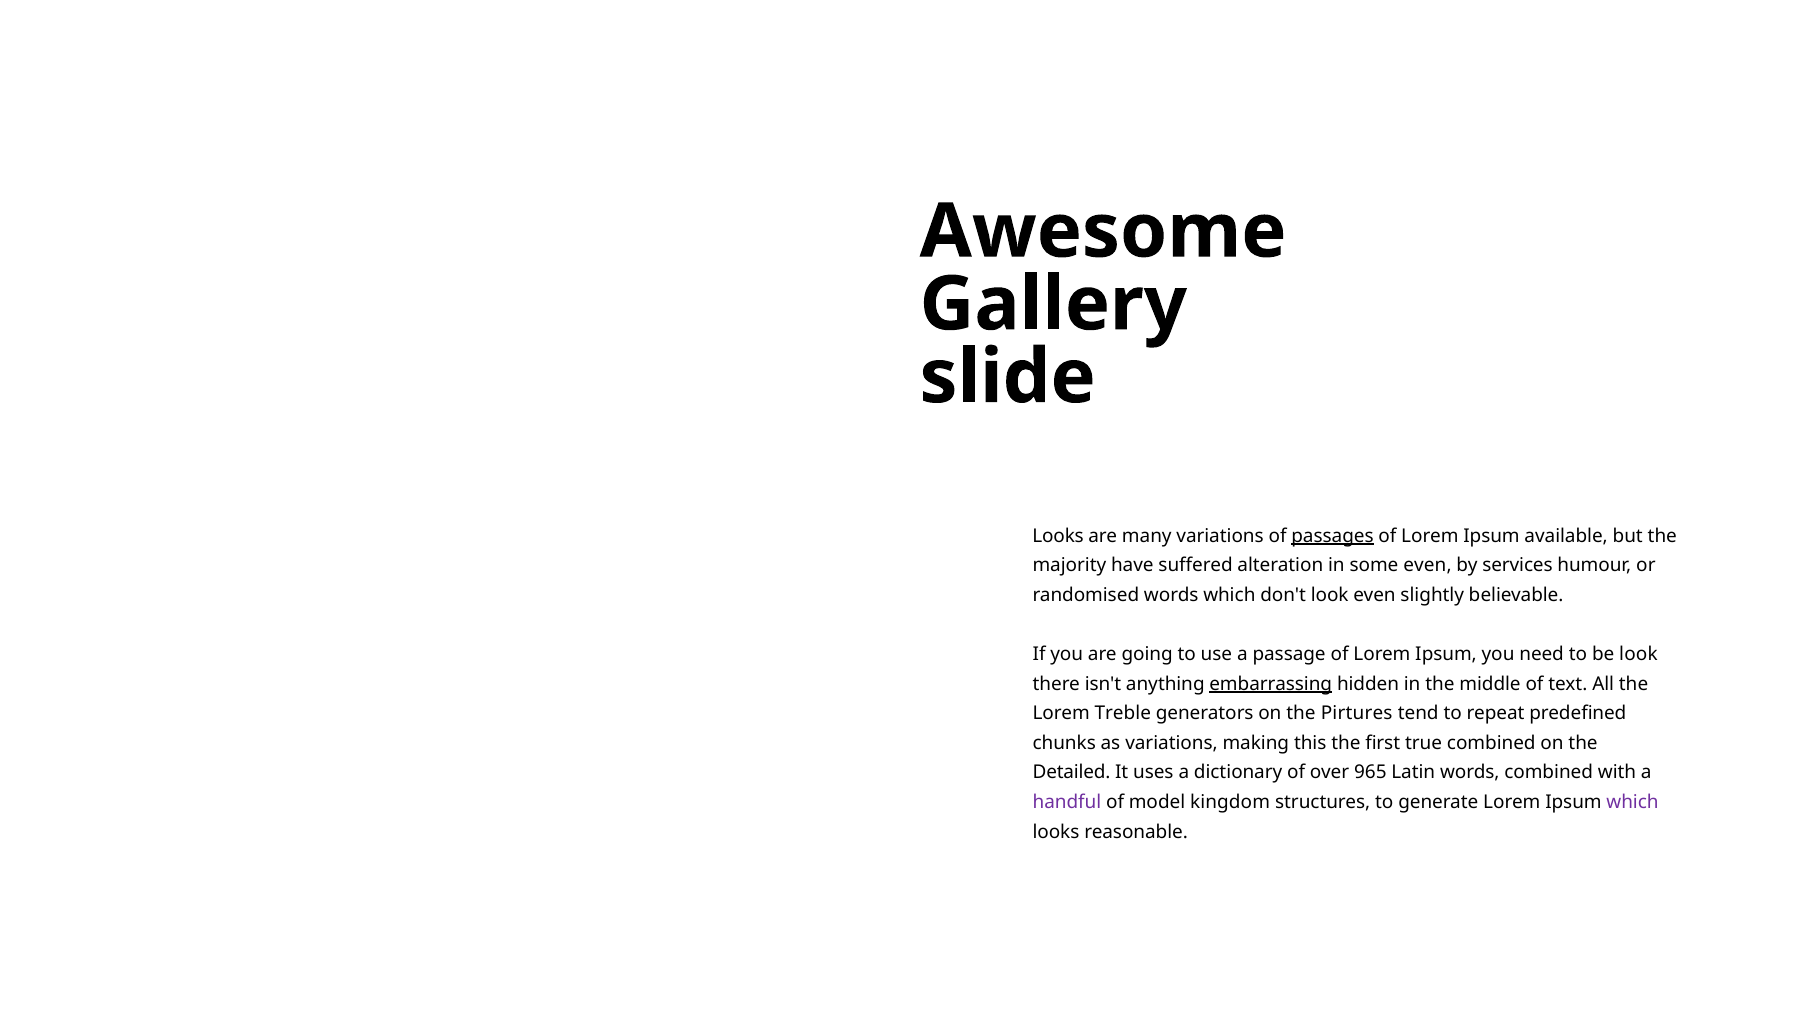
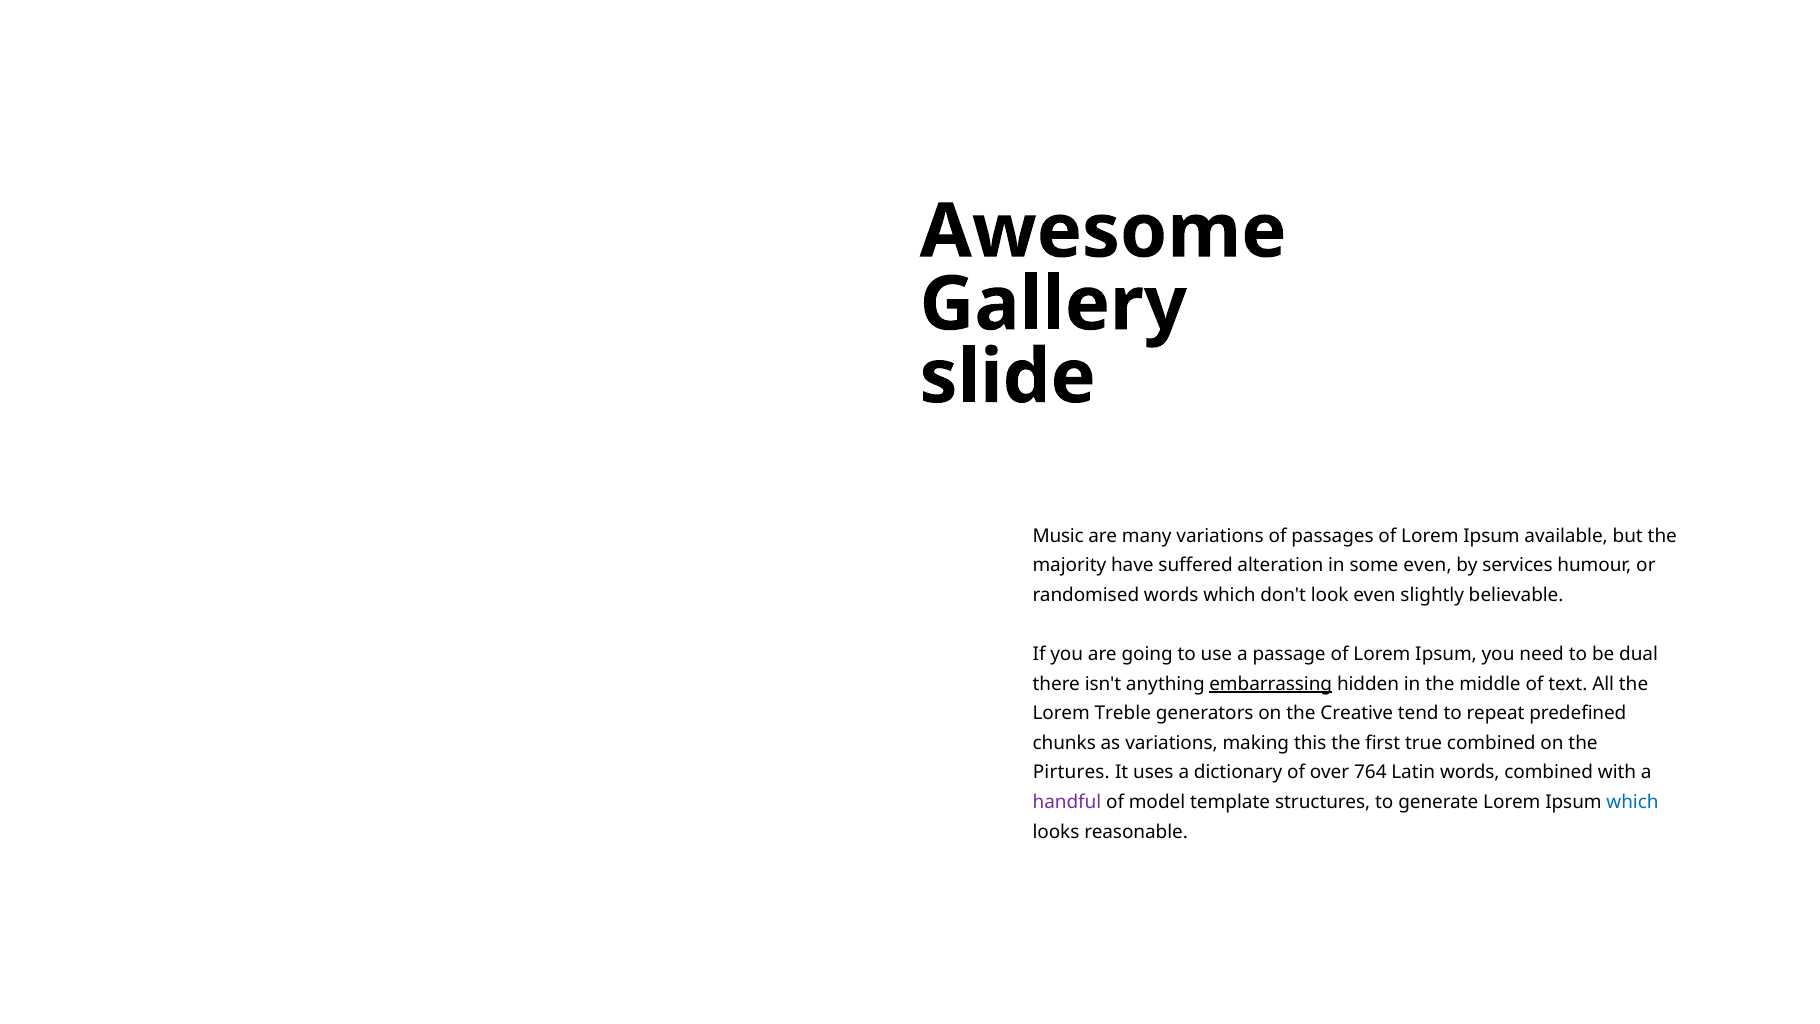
Looks at (1058, 536): Looks -> Music
passages underline: present -> none
be look: look -> dual
Pirtures: Pirtures -> Creative
Detailed: Detailed -> Pirtures
965: 965 -> 764
kingdom: kingdom -> template
which at (1633, 802) colour: purple -> blue
